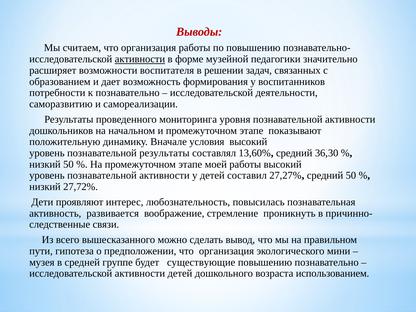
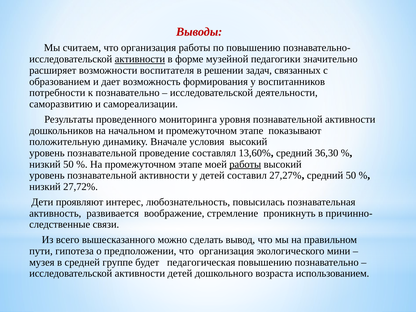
познавательной результаты: результаты -> проведение
работы at (245, 164) underline: none -> present
существующие: существующие -> педагогическая
